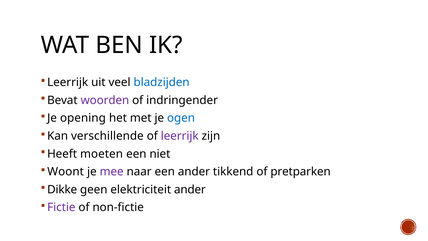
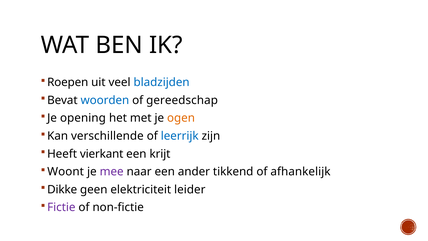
Leerrijk at (68, 82): Leerrijk -> Roepen
woorden colour: purple -> blue
indringender: indringender -> gereedschap
ogen colour: blue -> orange
leerrijk at (180, 136) colour: purple -> blue
moeten: moeten -> vierkant
niet: niet -> krijt
pretparken: pretparken -> afhankelijk
elektriciteit ander: ander -> leider
